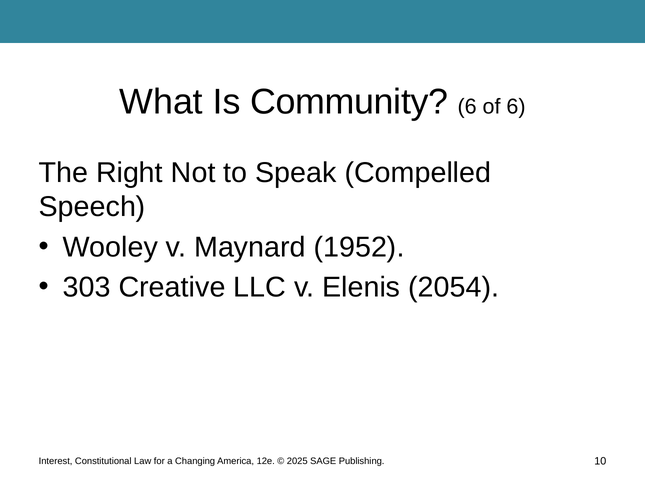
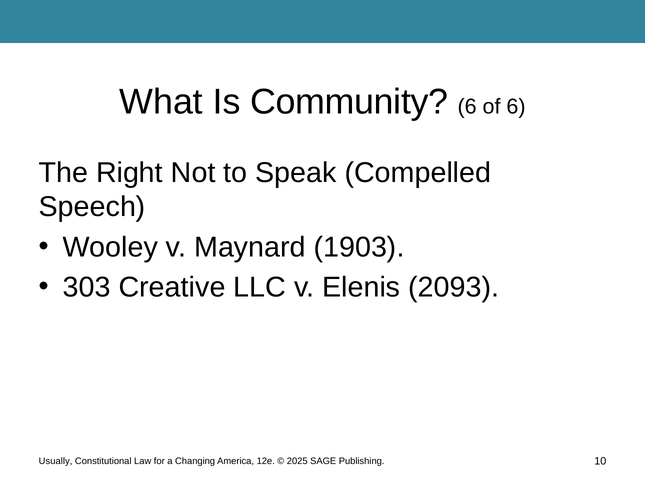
1952: 1952 -> 1903
2054: 2054 -> 2093
Interest: Interest -> Usually
